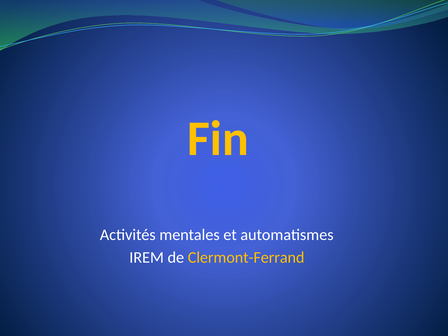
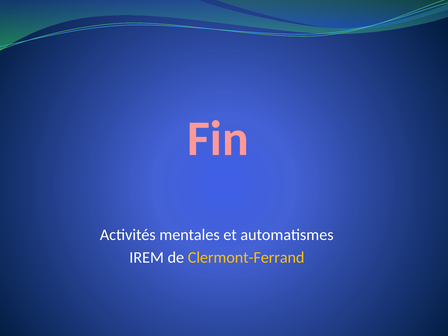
Fin colour: yellow -> pink
